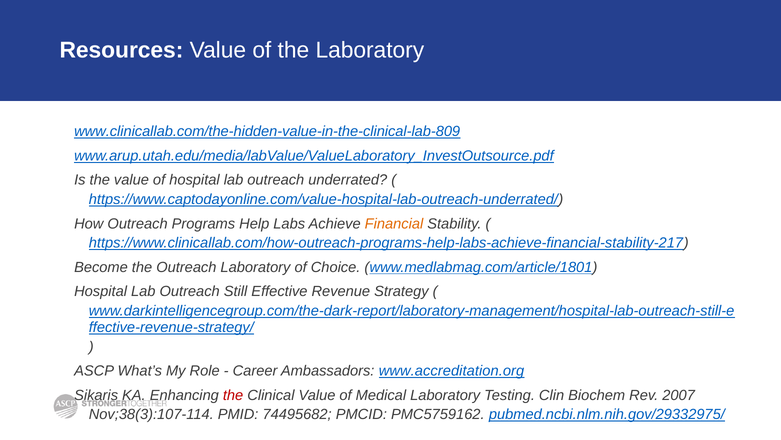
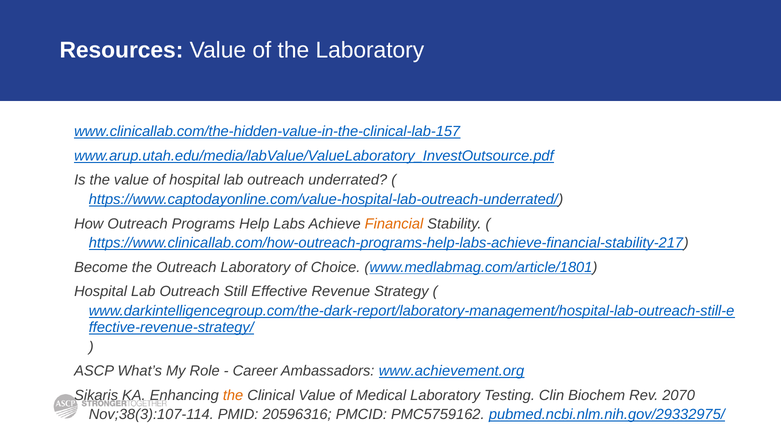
www.clinicallab.com/the-hidden-value-in-the-clinical-lab-809: www.clinicallab.com/the-hidden-value-in-the-clinical-lab-809 -> www.clinicallab.com/the-hidden-value-in-the-clinical-lab-157
www.accreditation.org: www.accreditation.org -> www.achievement.org
the at (233, 395) colour: red -> orange
2007: 2007 -> 2070
74495682: 74495682 -> 20596316
